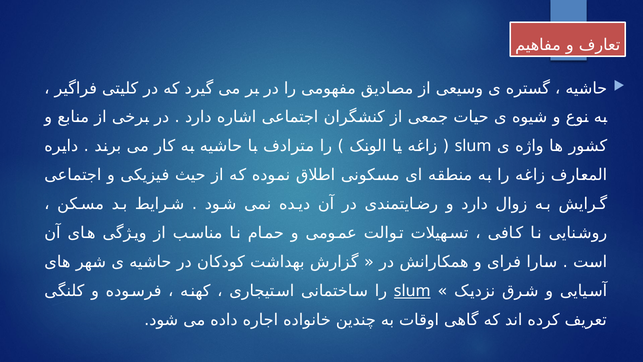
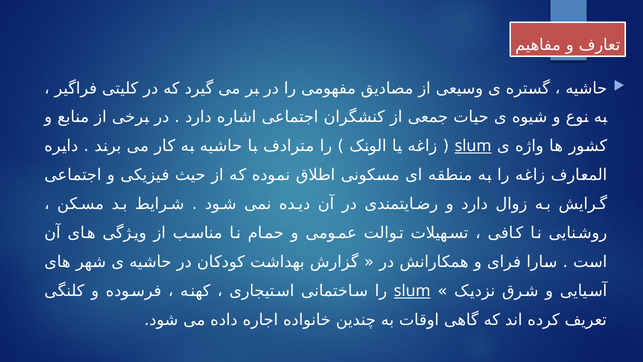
slum at (473, 146) underline: none -> present
